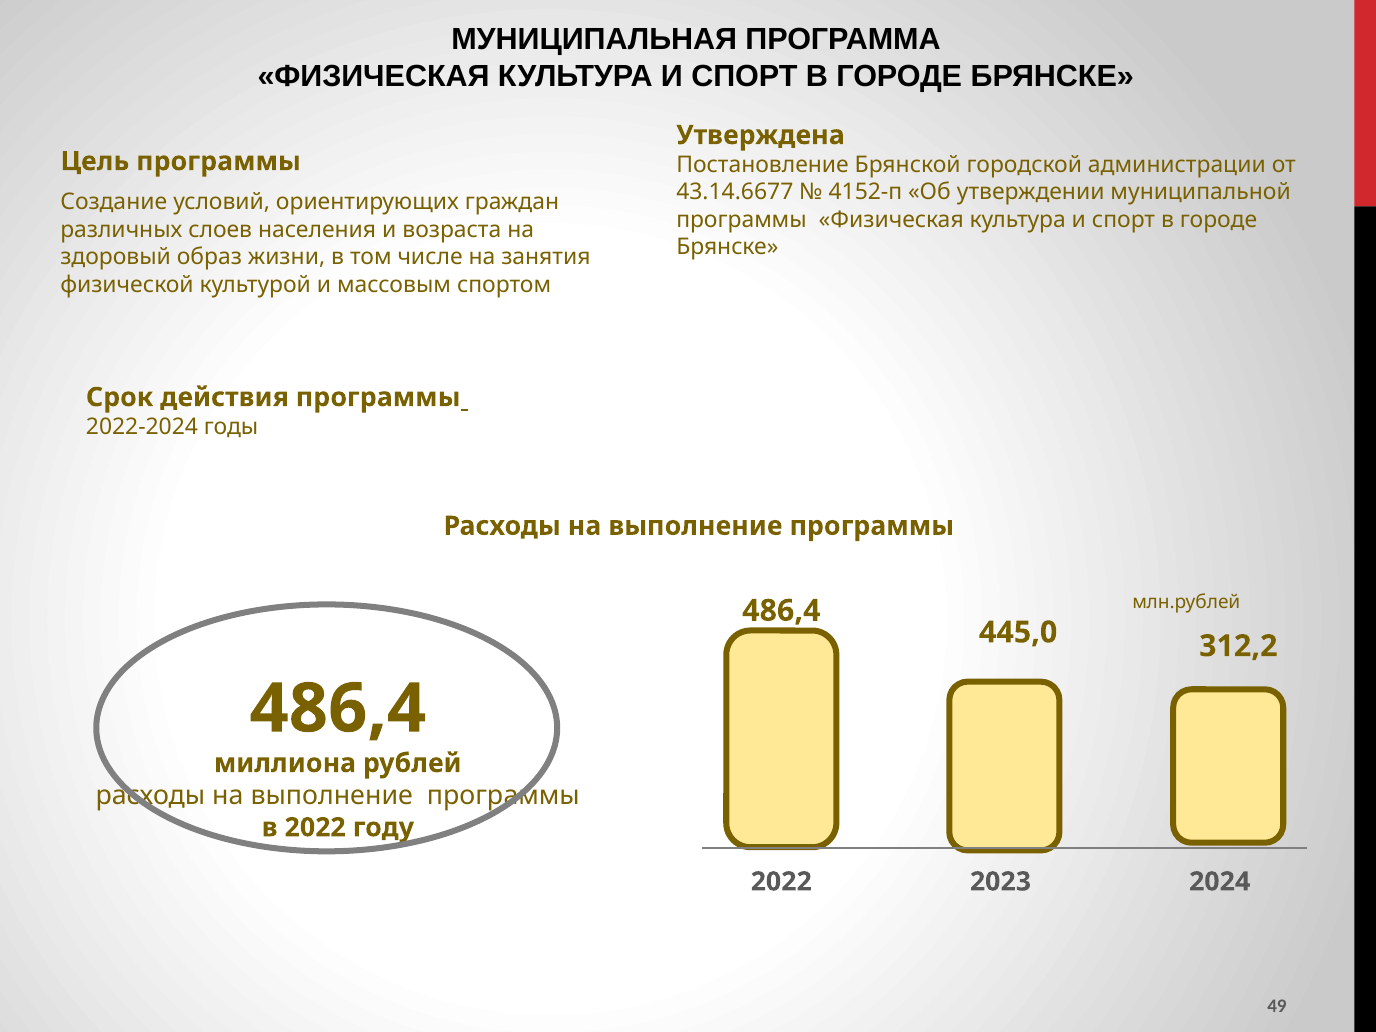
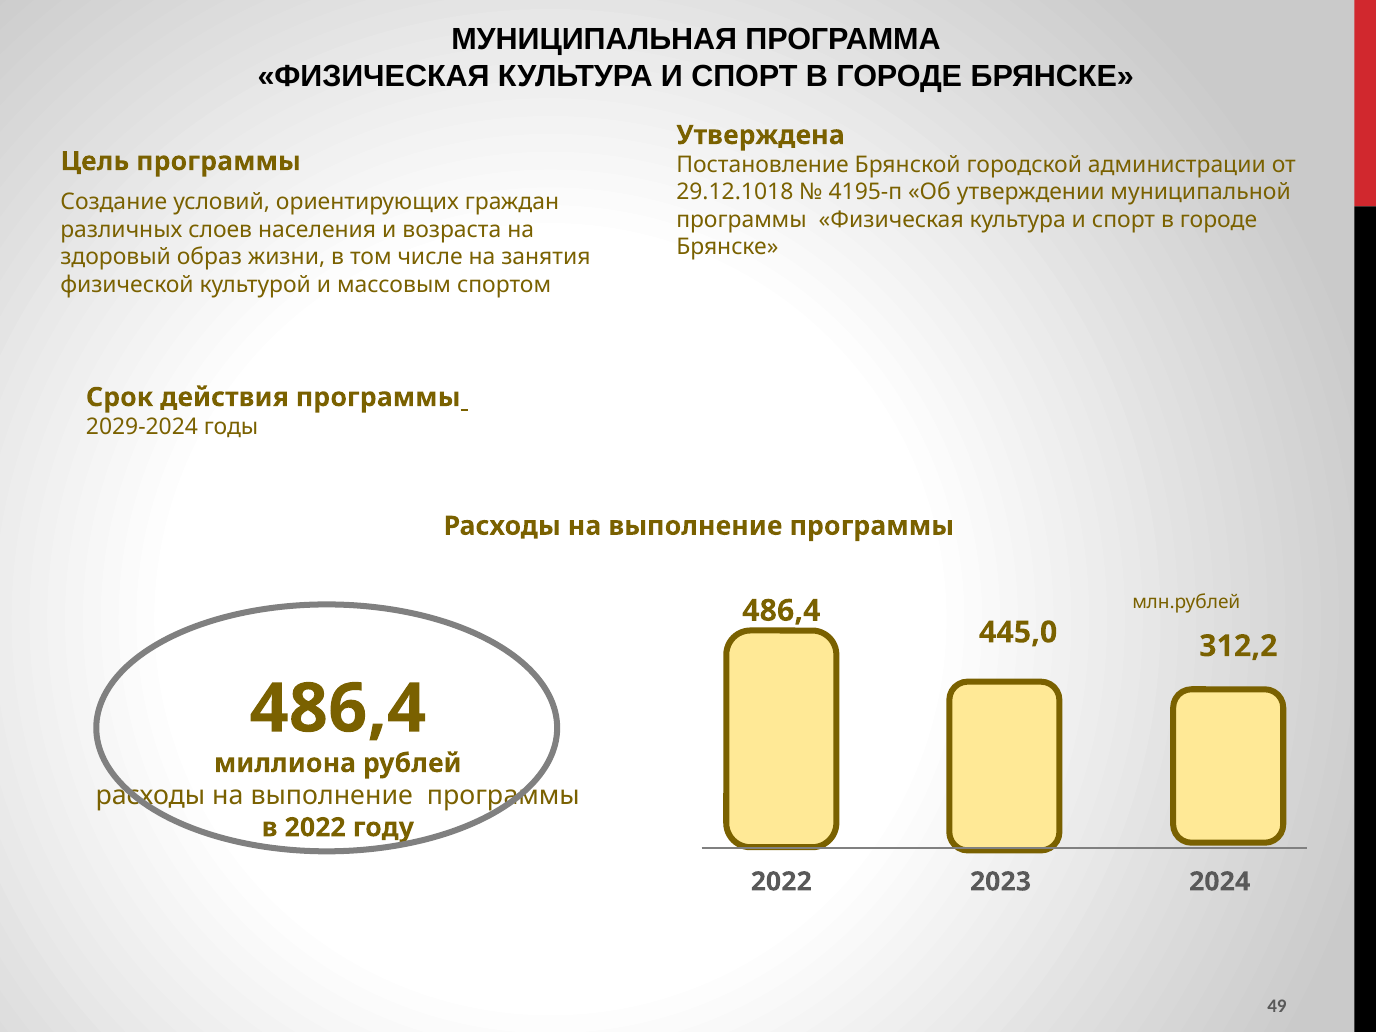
43.14.6677: 43.14.6677 -> 29.12.1018
4152-п: 4152-п -> 4195-п
2022-2024: 2022-2024 -> 2029-2024
